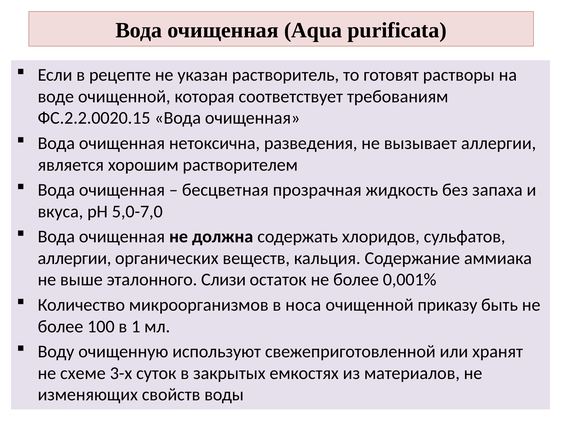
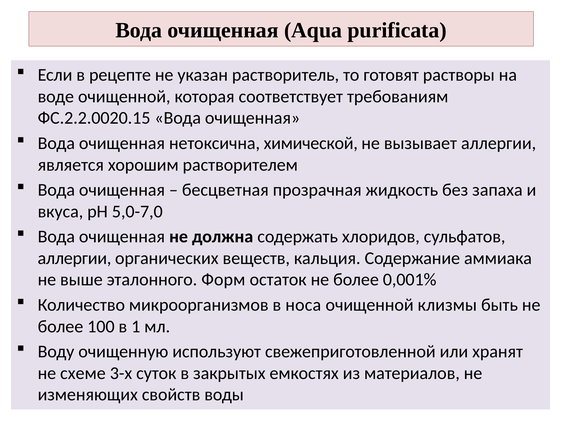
разведения: разведения -> химической
Слизи: Слизи -> Форм
приказу: приказу -> клизмы
